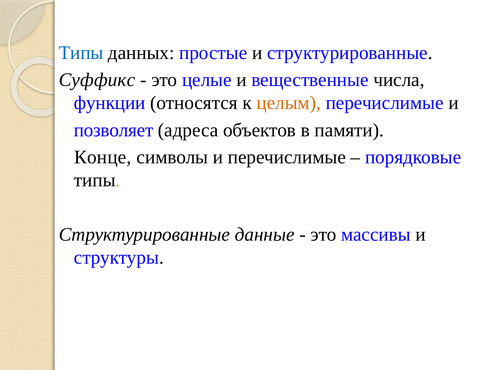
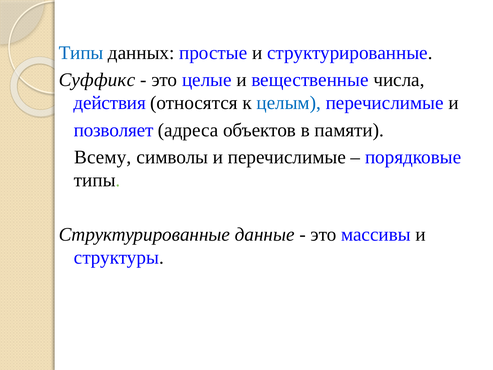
функции: функции -> действия
целым colour: orange -> blue
Конце: Конце -> Всему
